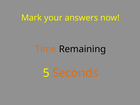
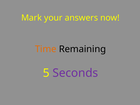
Seconds colour: orange -> purple
